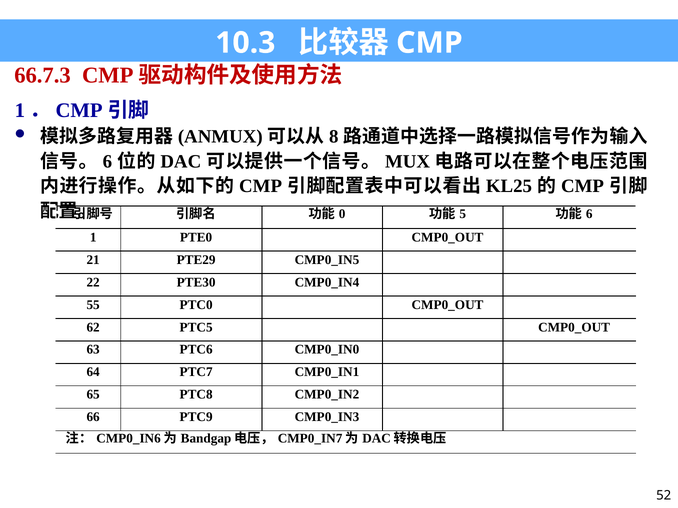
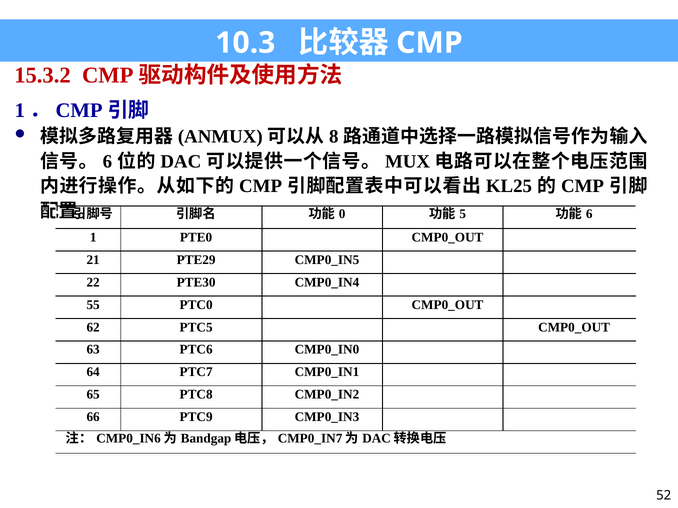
66.7.3: 66.7.3 -> 15.3.2
